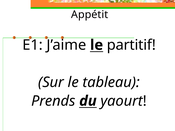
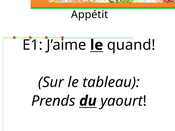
partitif: partitif -> quand
